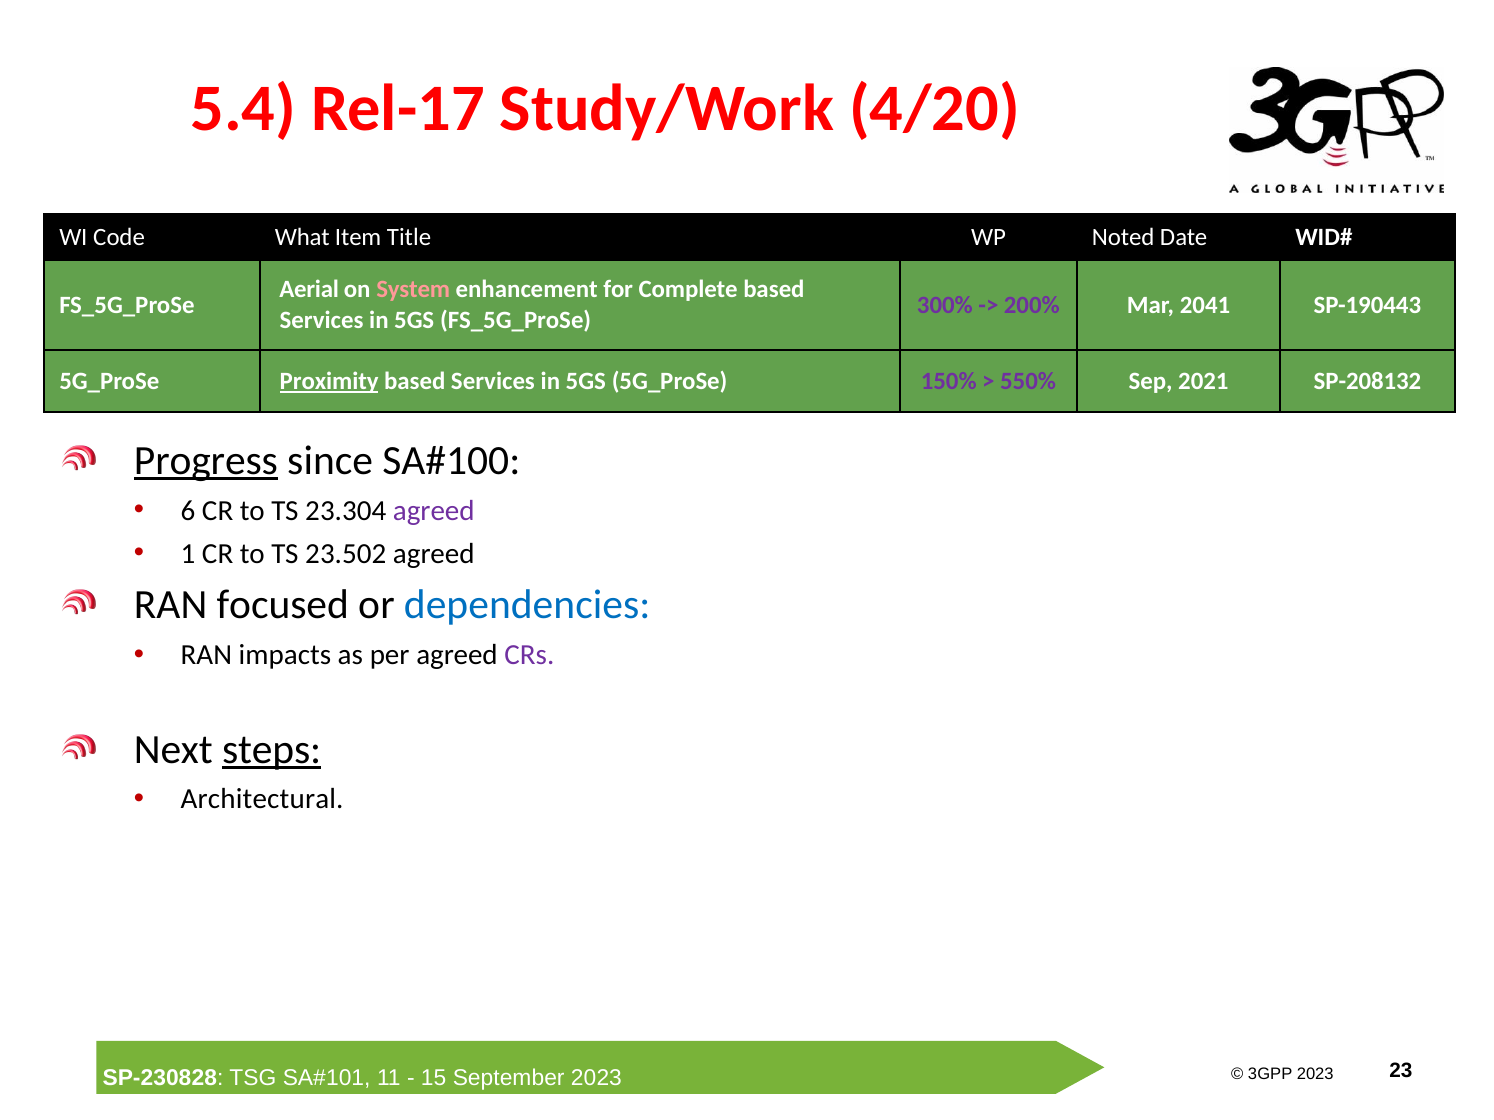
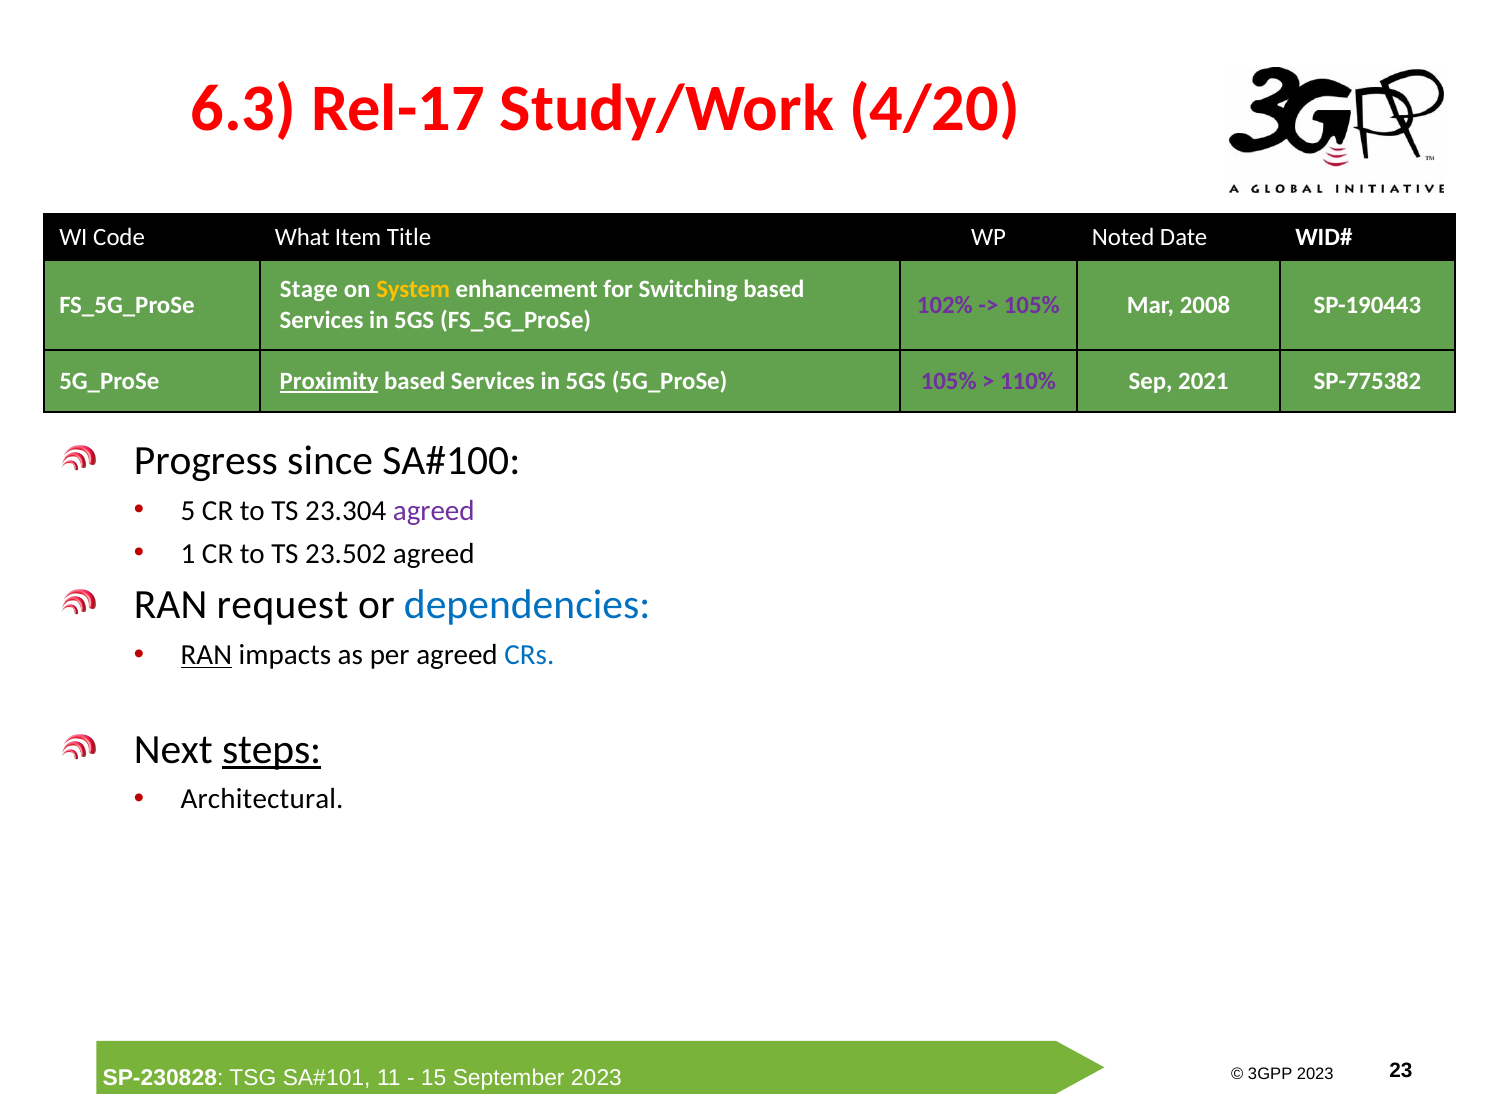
5.4: 5.4 -> 6.3
Aerial: Aerial -> Stage
System colour: pink -> yellow
Complete: Complete -> Switching
300%: 300% -> 102%
200% at (1032, 305): 200% -> 105%
2041: 2041 -> 2008
150% at (949, 381): 150% -> 105%
550%: 550% -> 110%
SP-208132: SP-208132 -> SP-775382
Progress underline: present -> none
6: 6 -> 5
focused: focused -> request
RAN at (206, 655) underline: none -> present
CRs colour: purple -> blue
